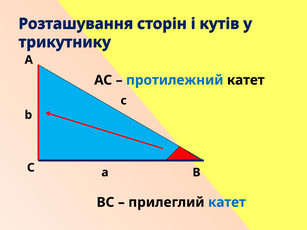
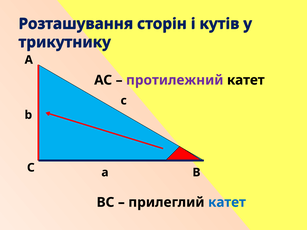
протилежний colour: blue -> purple
